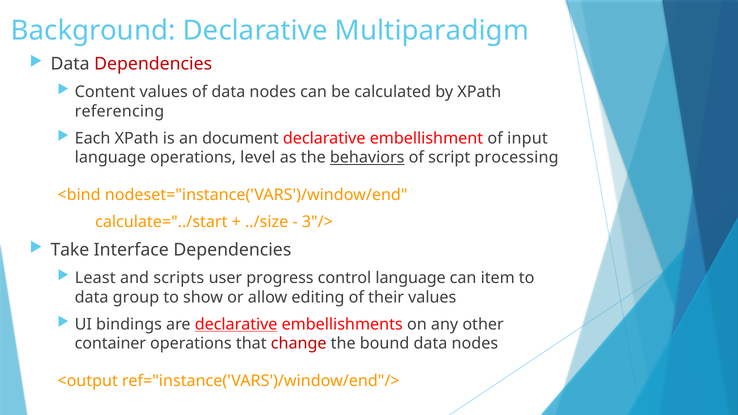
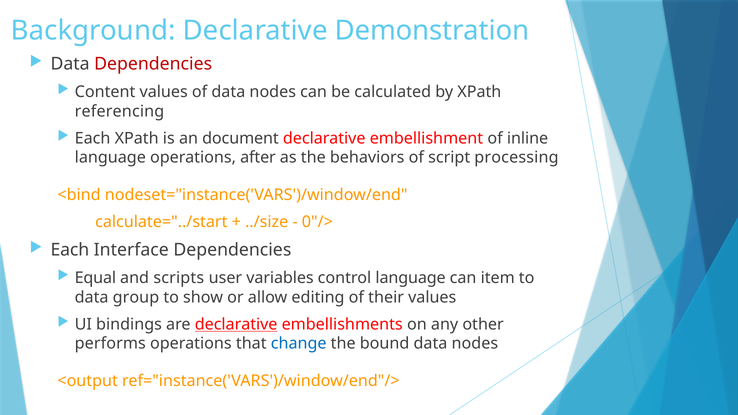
Multiparadigm: Multiparadigm -> Demonstration
input: input -> inline
level: level -> after
behaviors underline: present -> none
3"/>: 3"/> -> 0"/>
Take at (70, 250): Take -> Each
Least: Least -> Equal
progress: progress -> variables
container: container -> performs
change colour: red -> blue
